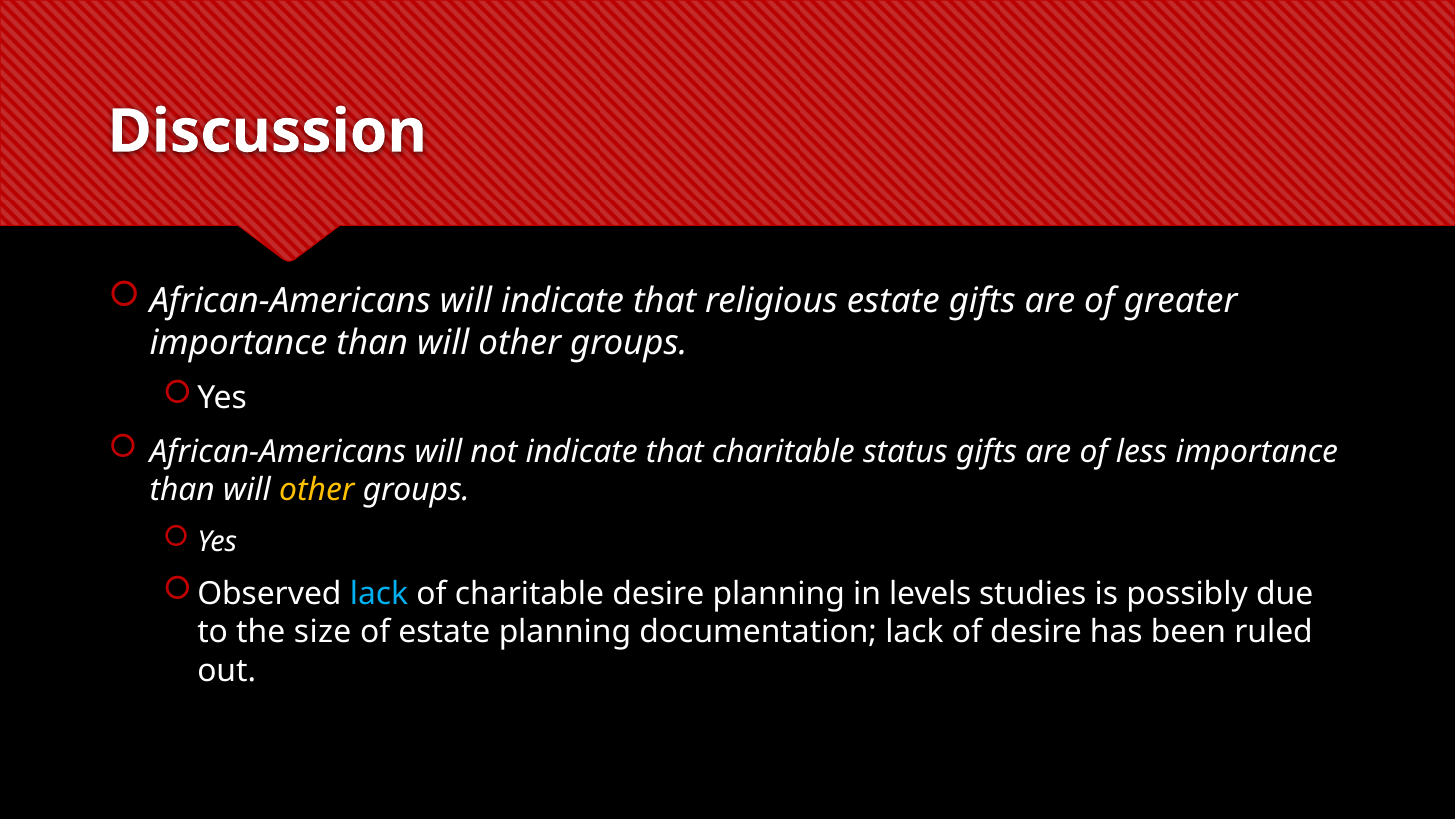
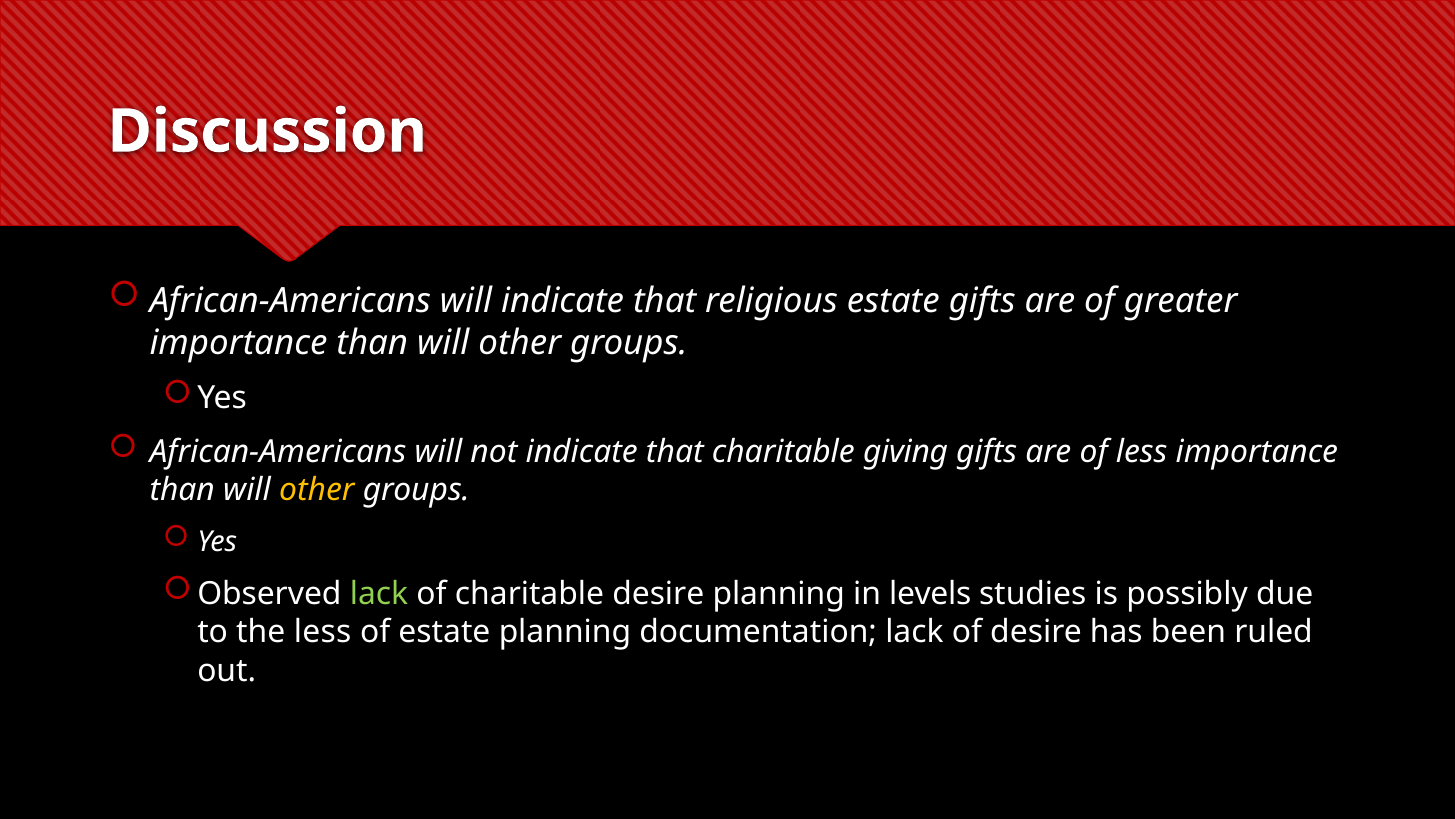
status: status -> giving
lack at (379, 594) colour: light blue -> light green
the size: size -> less
